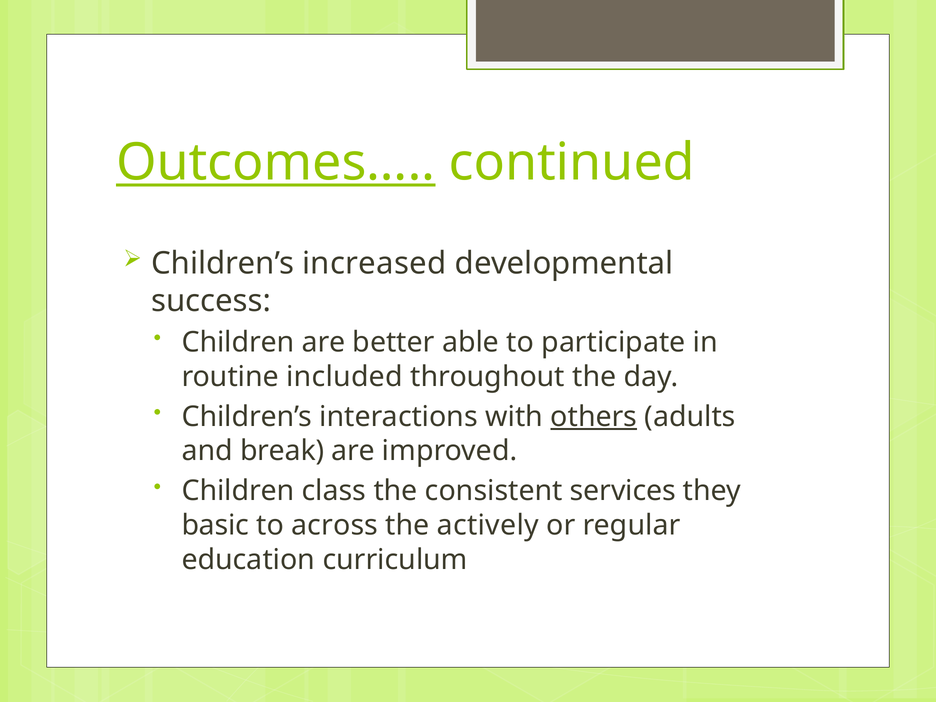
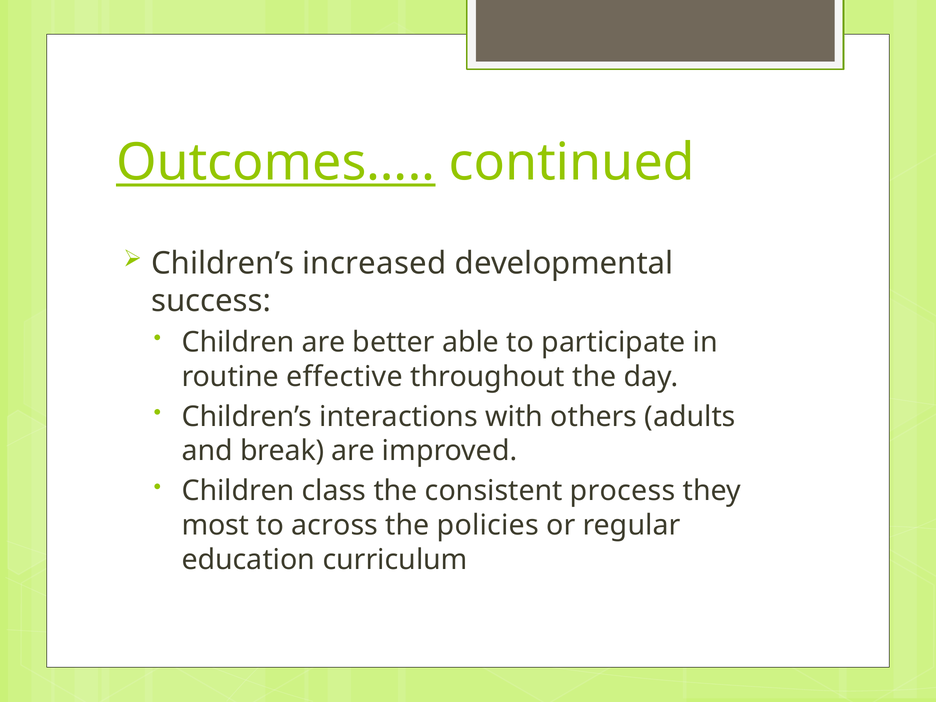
included: included -> effective
others underline: present -> none
services: services -> process
basic: basic -> most
actively: actively -> policies
